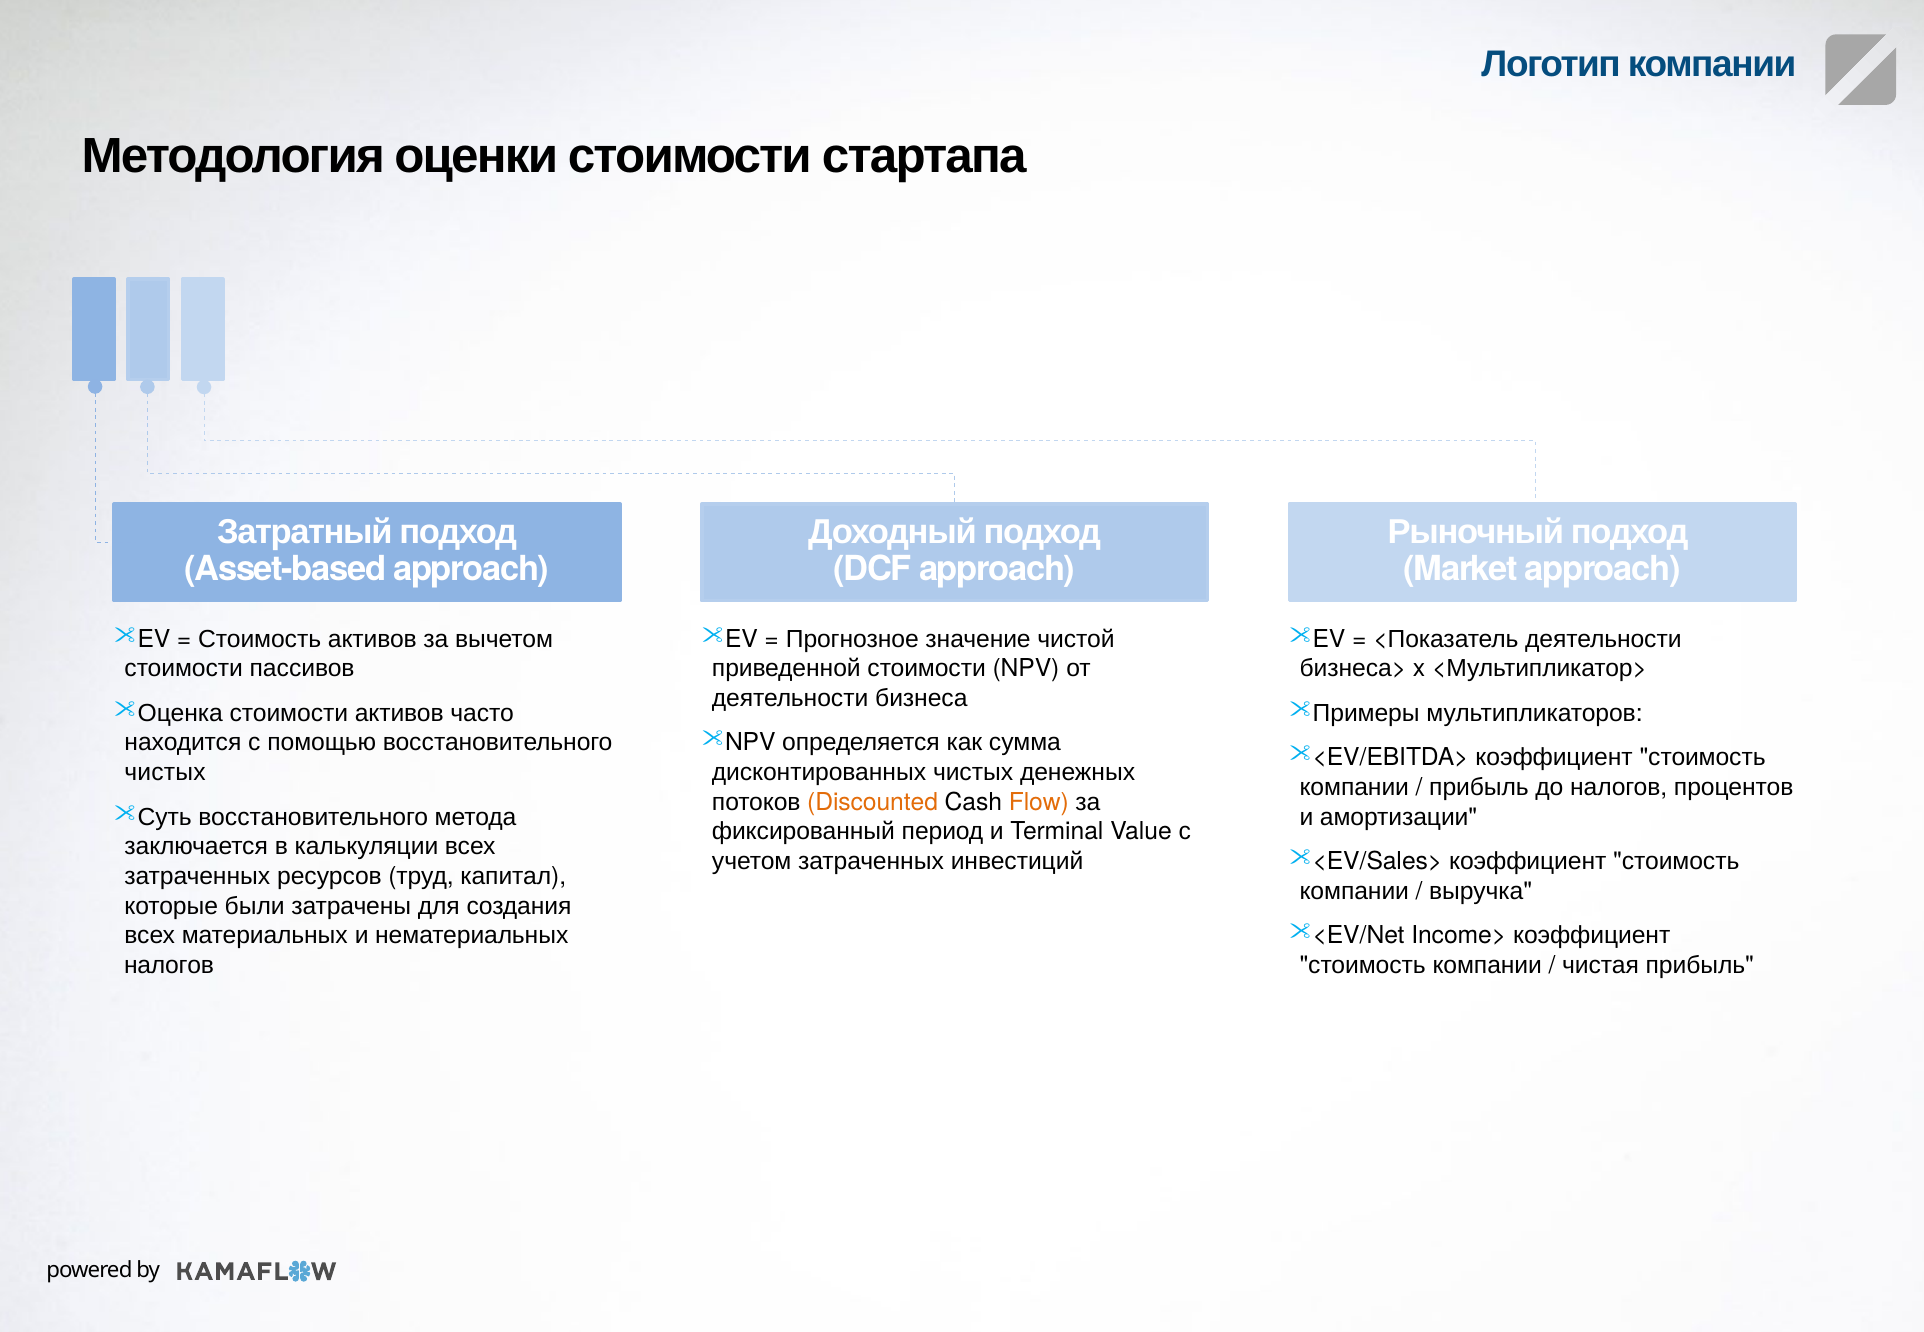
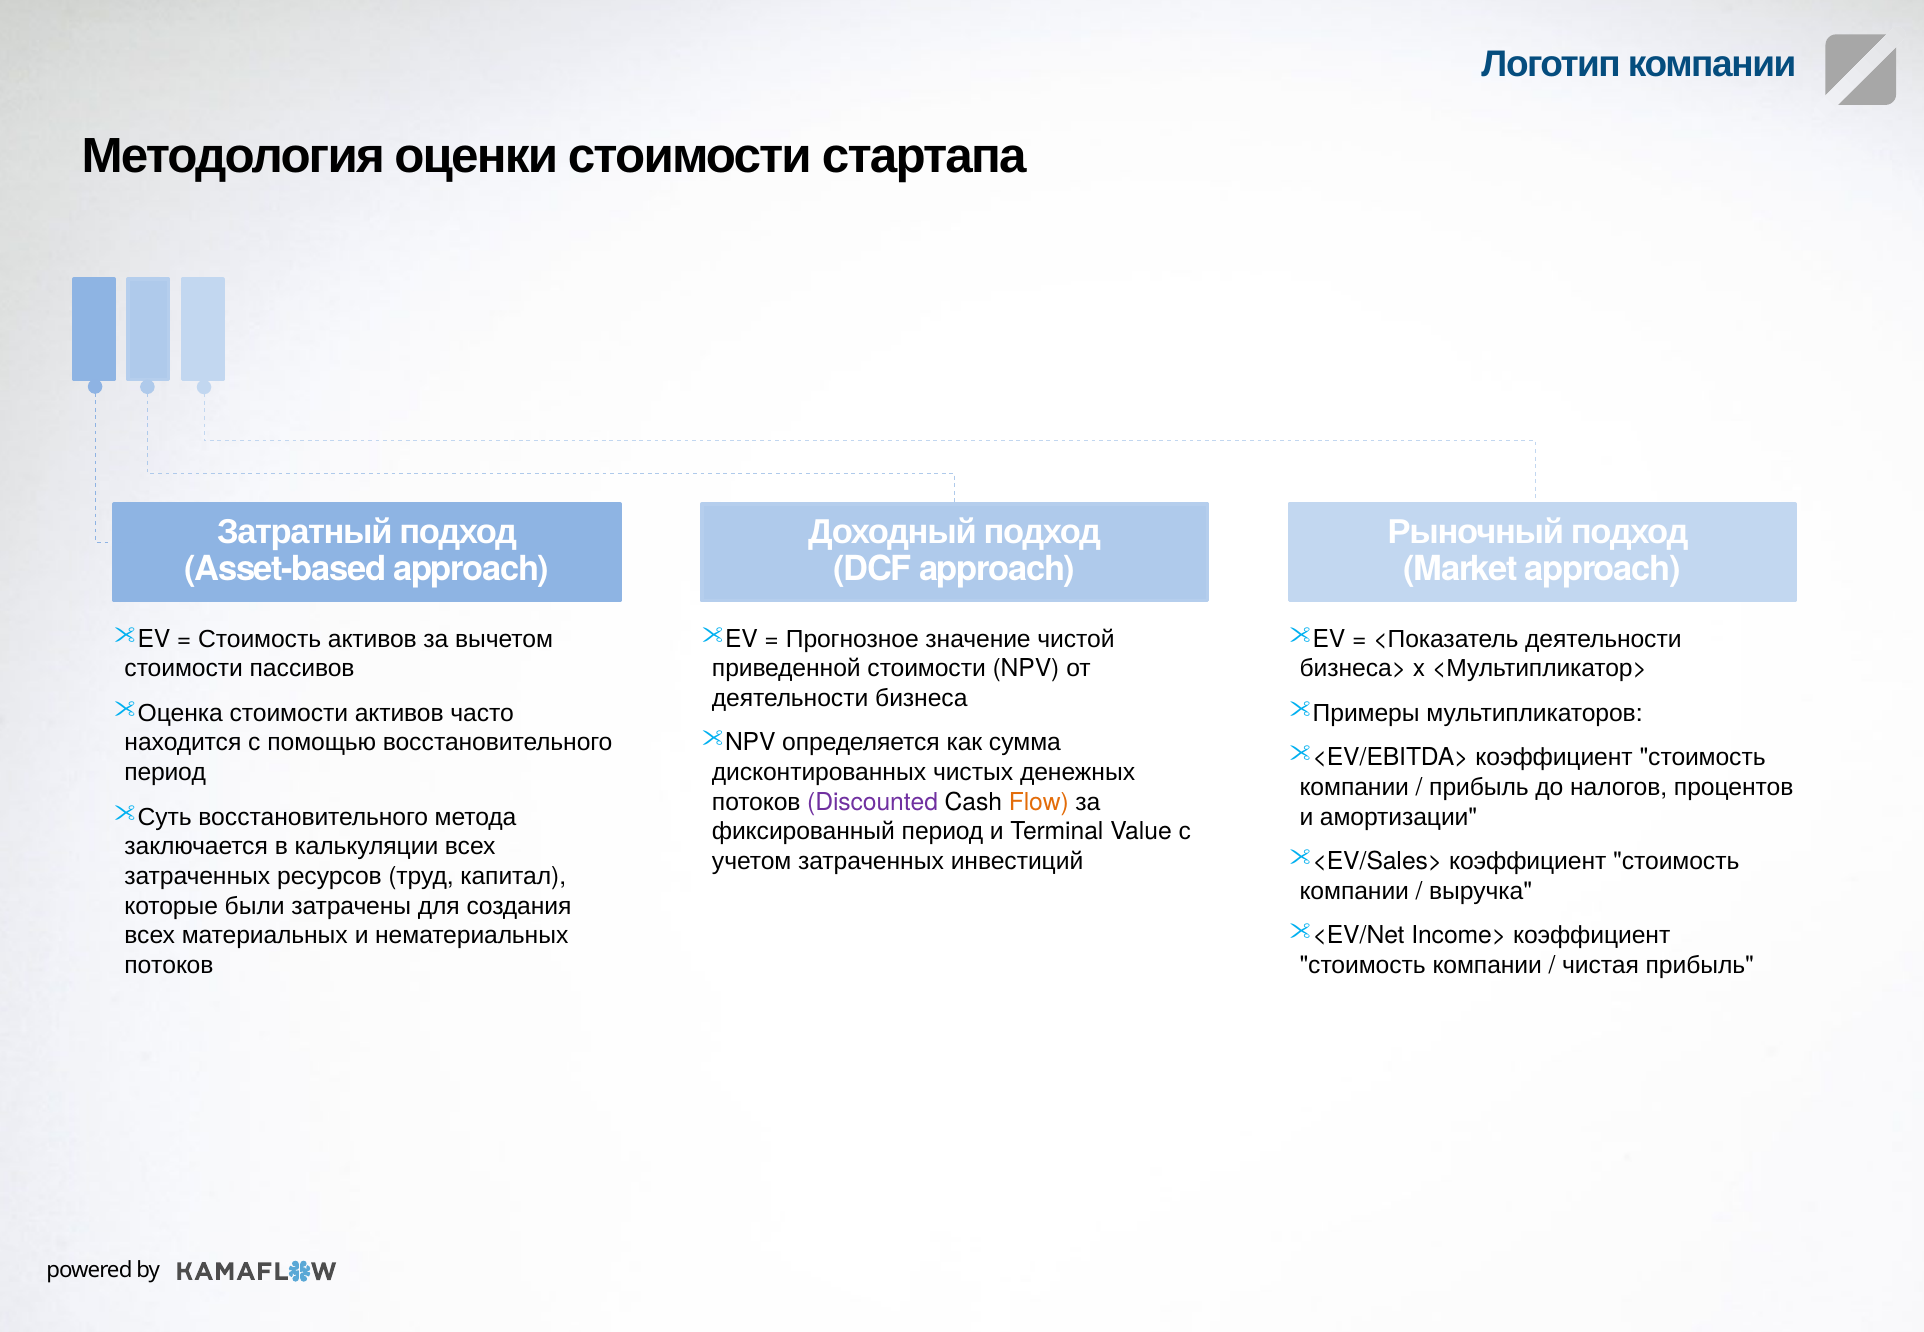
чистых at (165, 772): чистых -> период
Discounted colour: orange -> purple
налогов at (169, 965): налогов -> потоков
